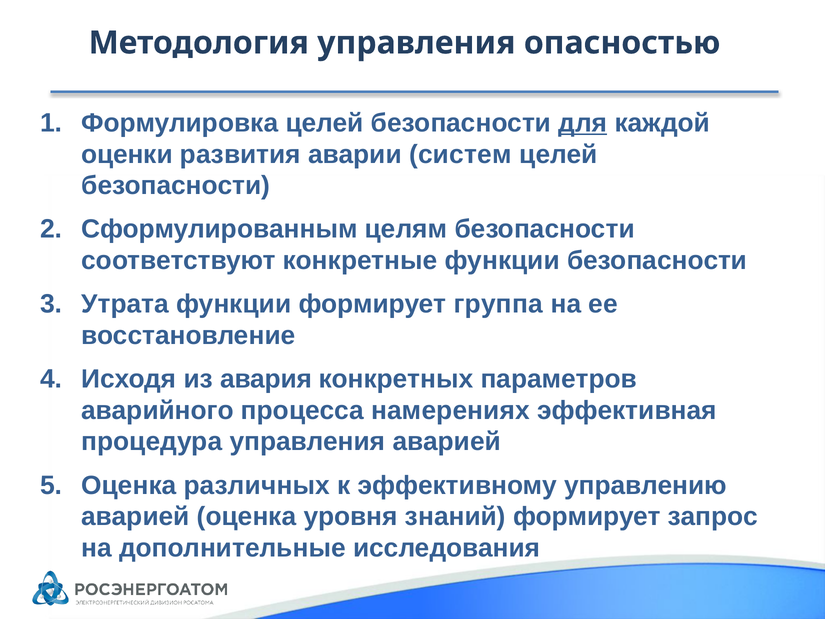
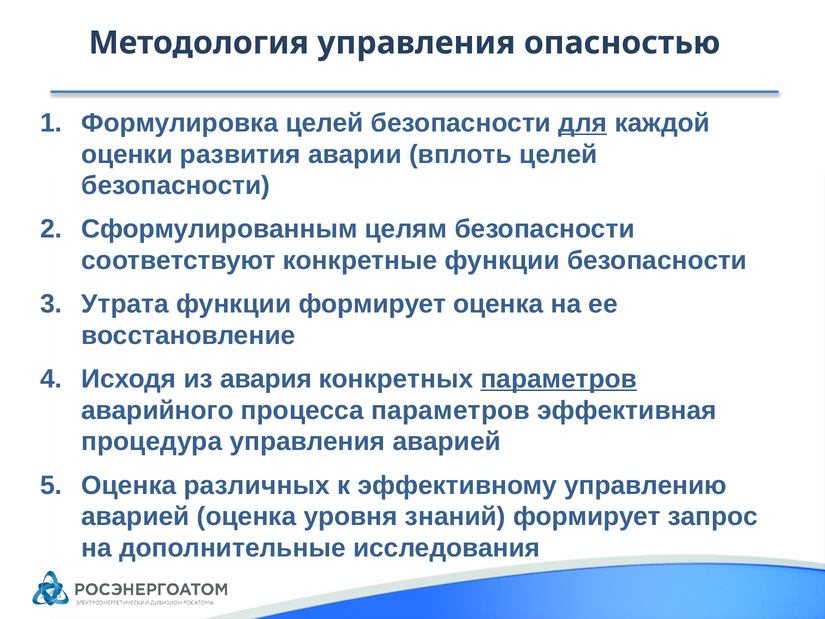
систем: систем -> вплоть
формирует группа: группа -> оценка
параметров at (559, 379) underline: none -> present
процесса намерениях: намерениях -> параметров
